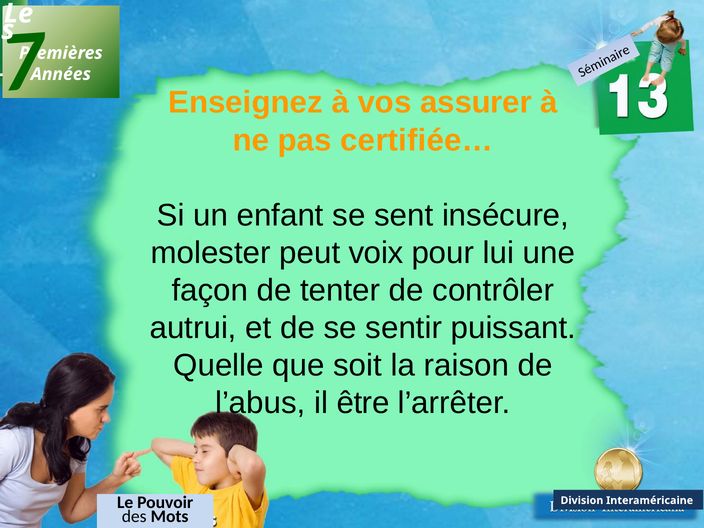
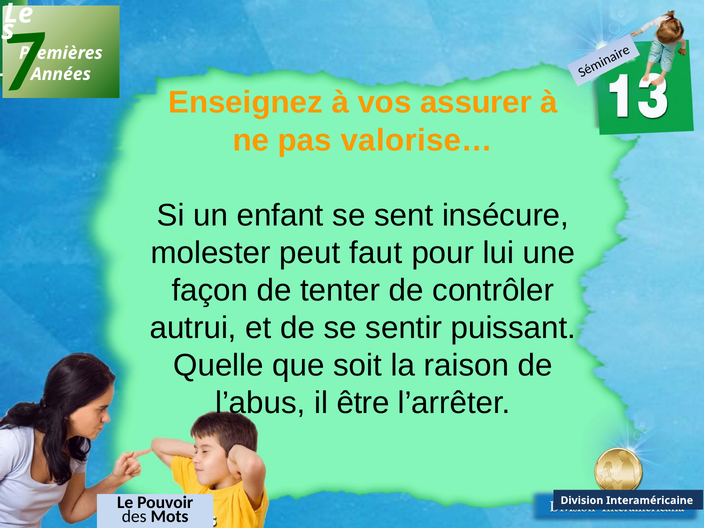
certifiée…: certifiée… -> valorise…
voix: voix -> faut
